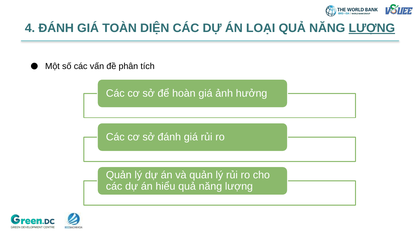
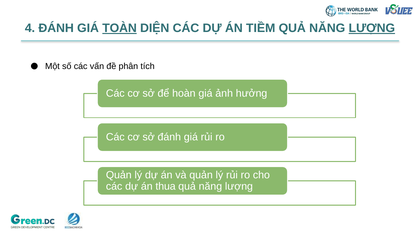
TOÀN underline: none -> present
LOẠI: LOẠI -> TIỀM
hiểu: hiểu -> thua
